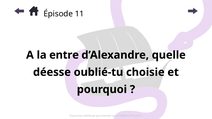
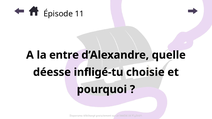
oublié-tu: oublié-tu -> infligé-tu
